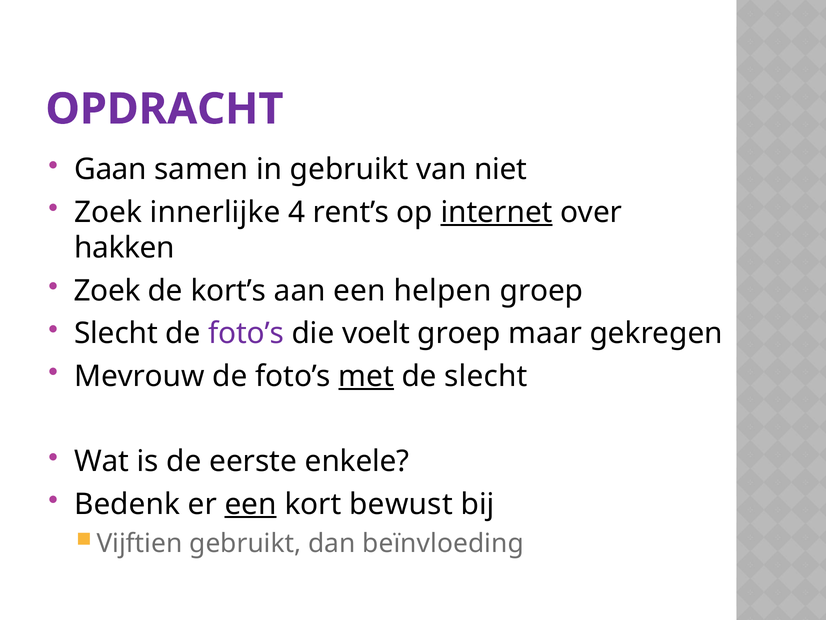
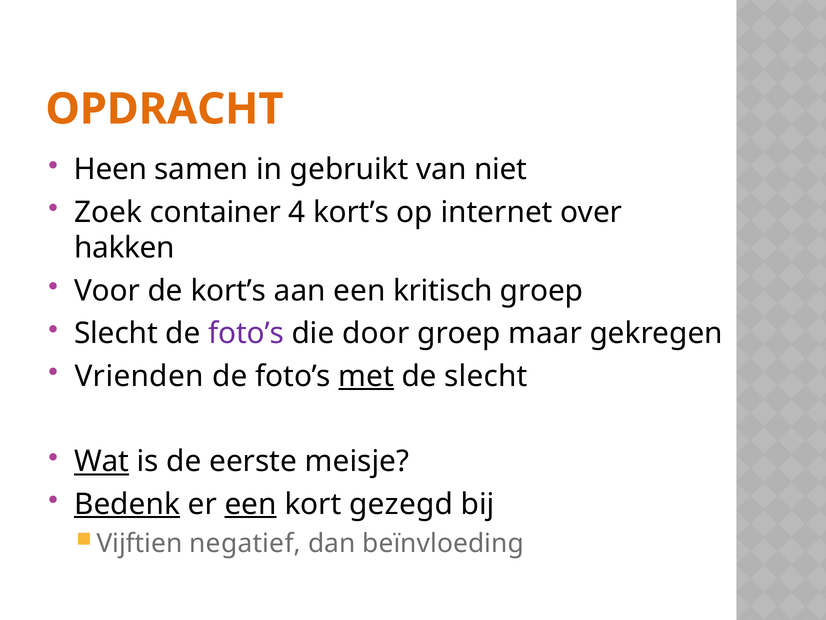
OPDRACHT colour: purple -> orange
Gaan: Gaan -> Heen
innerlijke: innerlijke -> container
4 rent’s: rent’s -> kort’s
internet underline: present -> none
Zoek at (107, 291): Zoek -> Voor
helpen: helpen -> kritisch
voelt: voelt -> door
Mevrouw: Mevrouw -> Vrienden
Wat underline: none -> present
enkele: enkele -> meisje
Bedenk underline: none -> present
bewust: bewust -> gezegd
Vijftien gebruikt: gebruikt -> negatief
